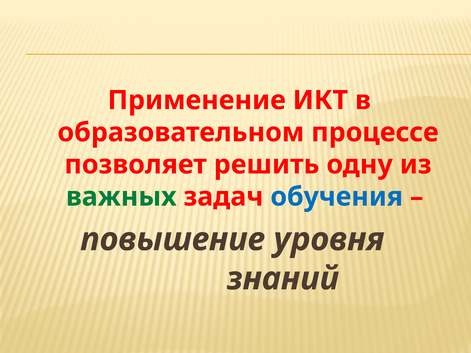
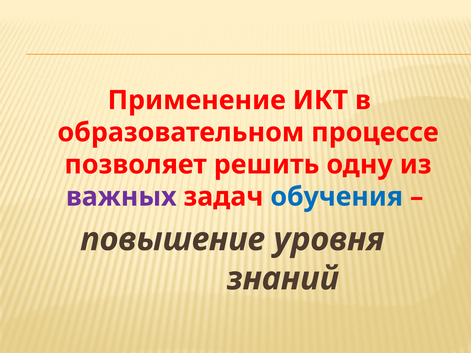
важных colour: green -> purple
